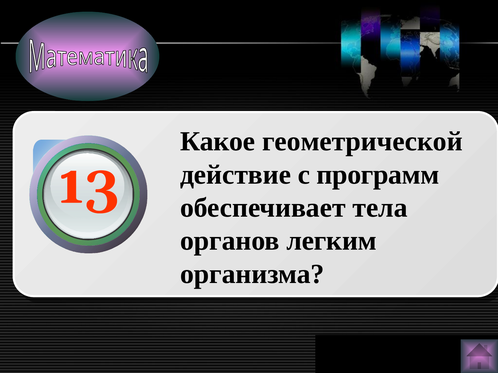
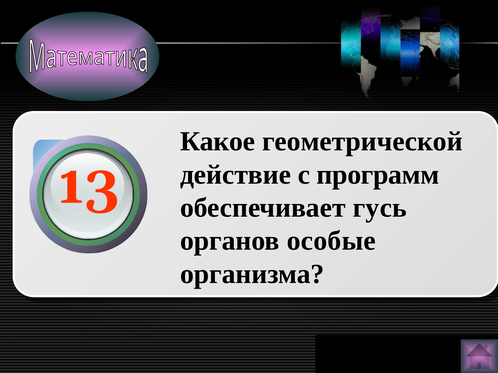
тела: тела -> гусь
легким: легким -> особые
